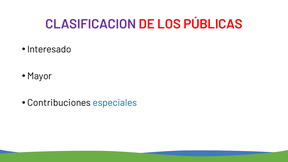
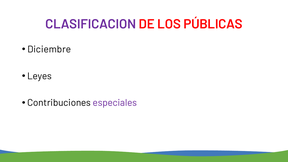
Interesado: Interesado -> Diciembre
Mayor: Mayor -> Leyes
especiales colour: blue -> purple
